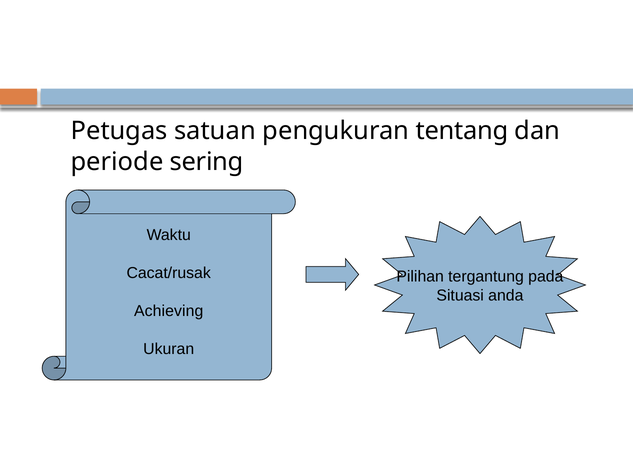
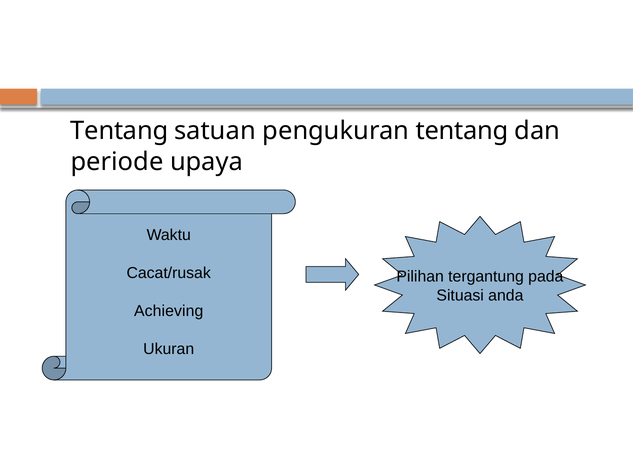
Petugas at (119, 131): Petugas -> Tentang
sering: sering -> upaya
